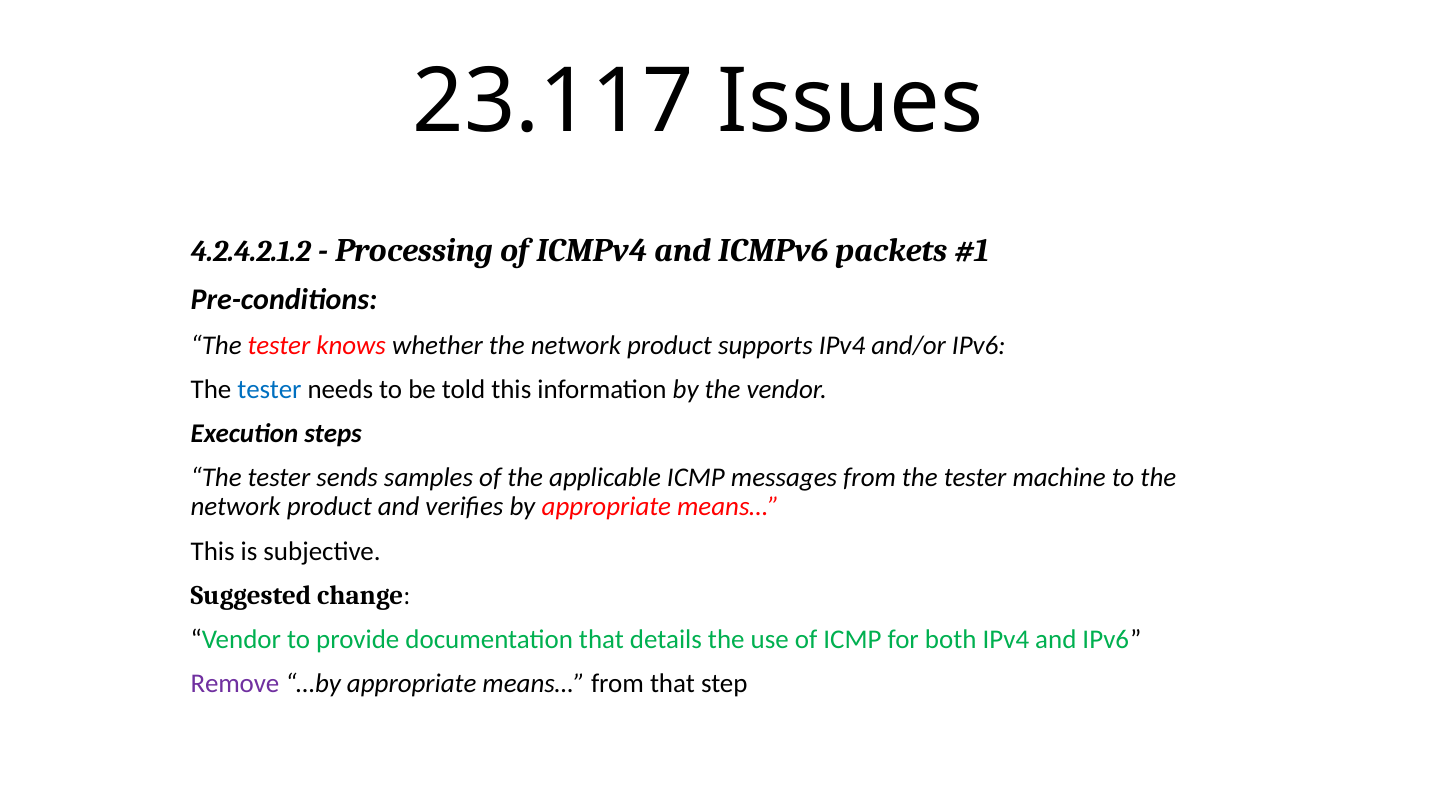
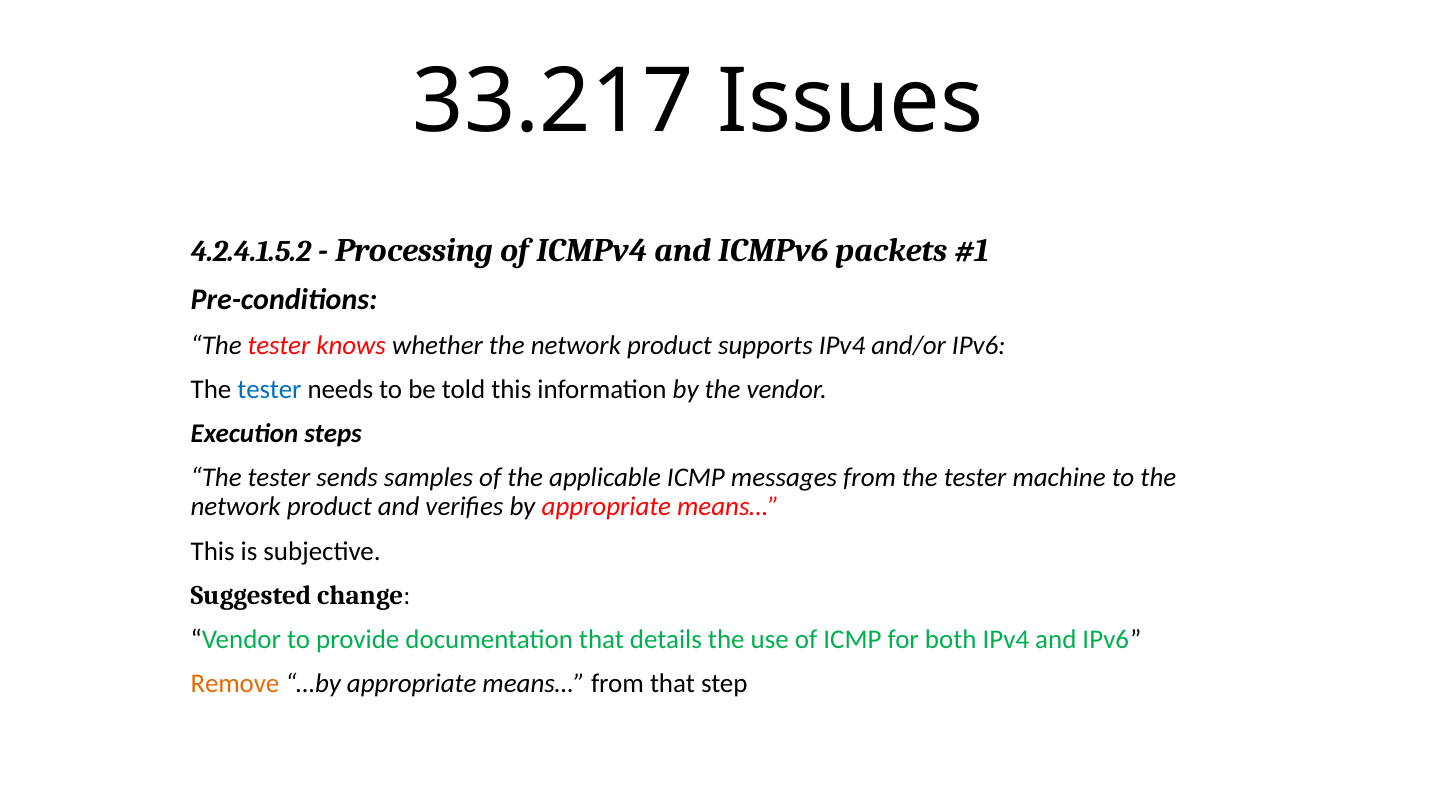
23.117: 23.117 -> 33.217
4.2.4.2.1.2: 4.2.4.2.1.2 -> 4.2.4.1.5.2
Remove colour: purple -> orange
